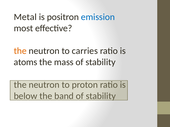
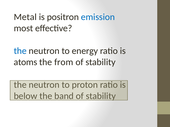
the at (20, 51) colour: orange -> blue
carries: carries -> energy
mass: mass -> from
